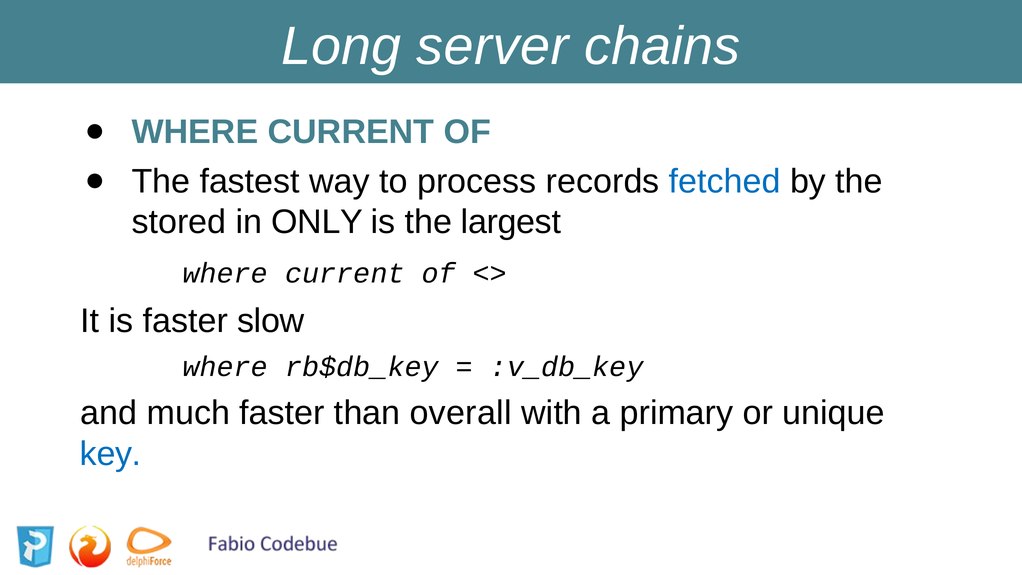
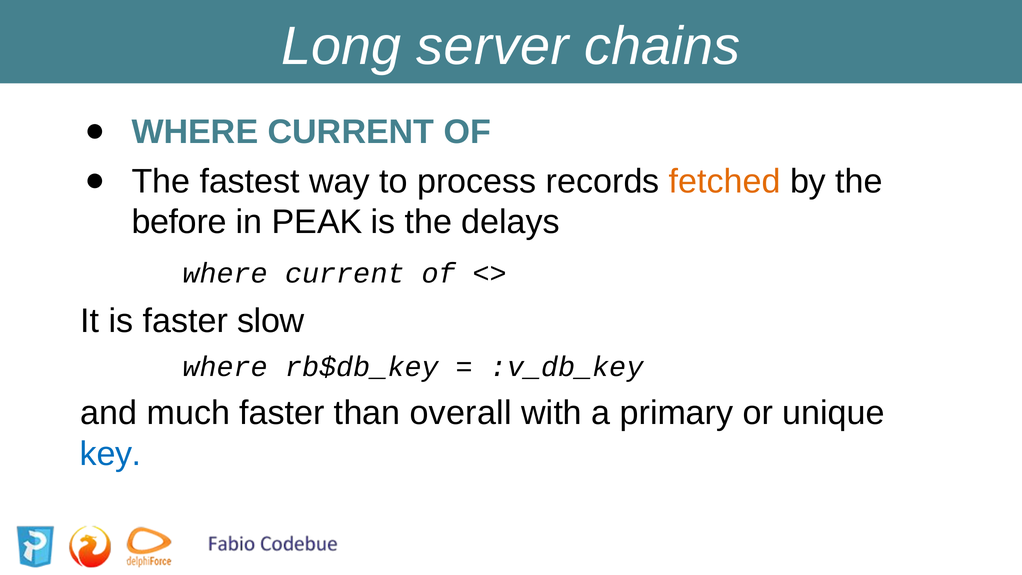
fetched colour: blue -> orange
stored: stored -> before
ONLY: ONLY -> PEAK
largest: largest -> delays
